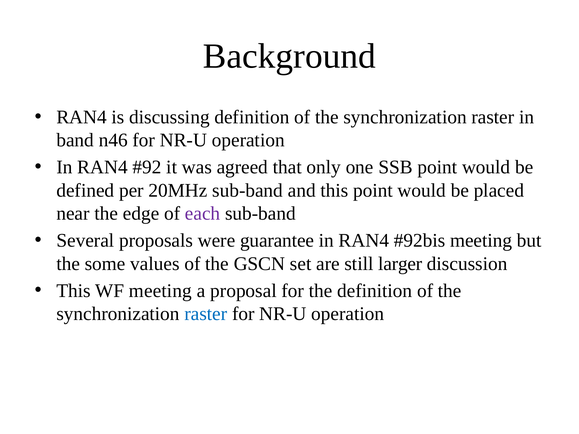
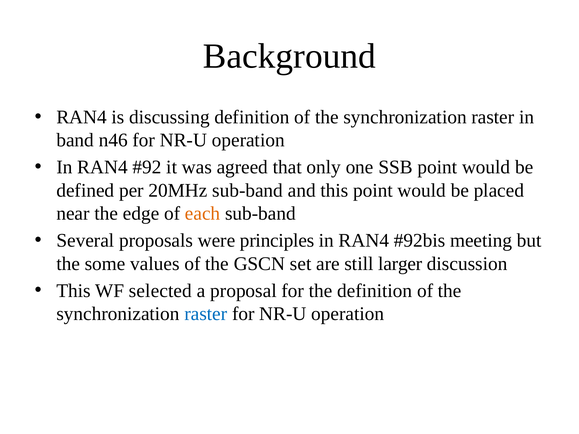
each colour: purple -> orange
guarantee: guarantee -> principles
WF meeting: meeting -> selected
